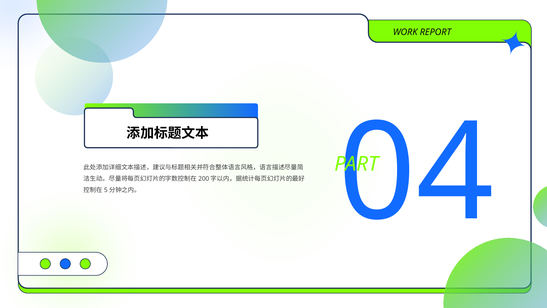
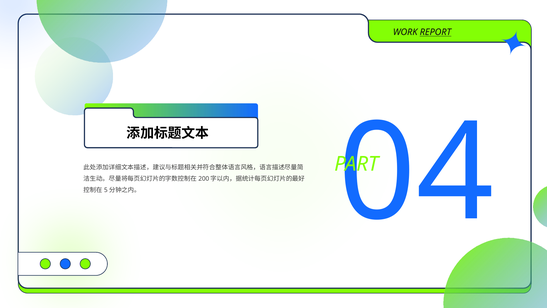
REPORT underline: none -> present
